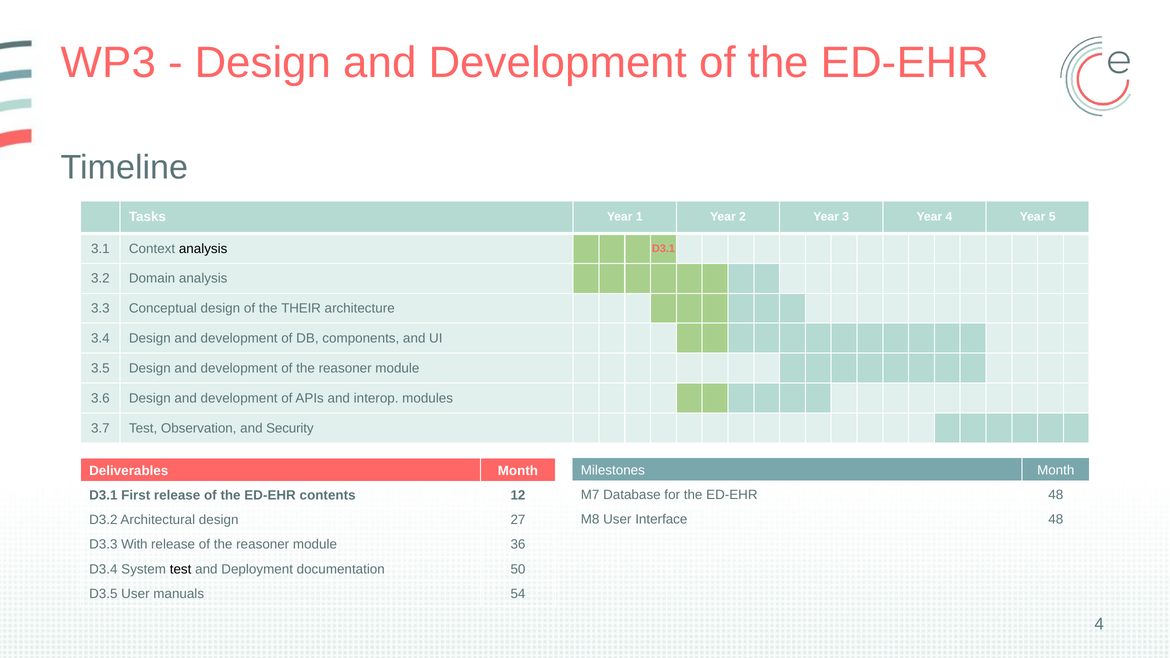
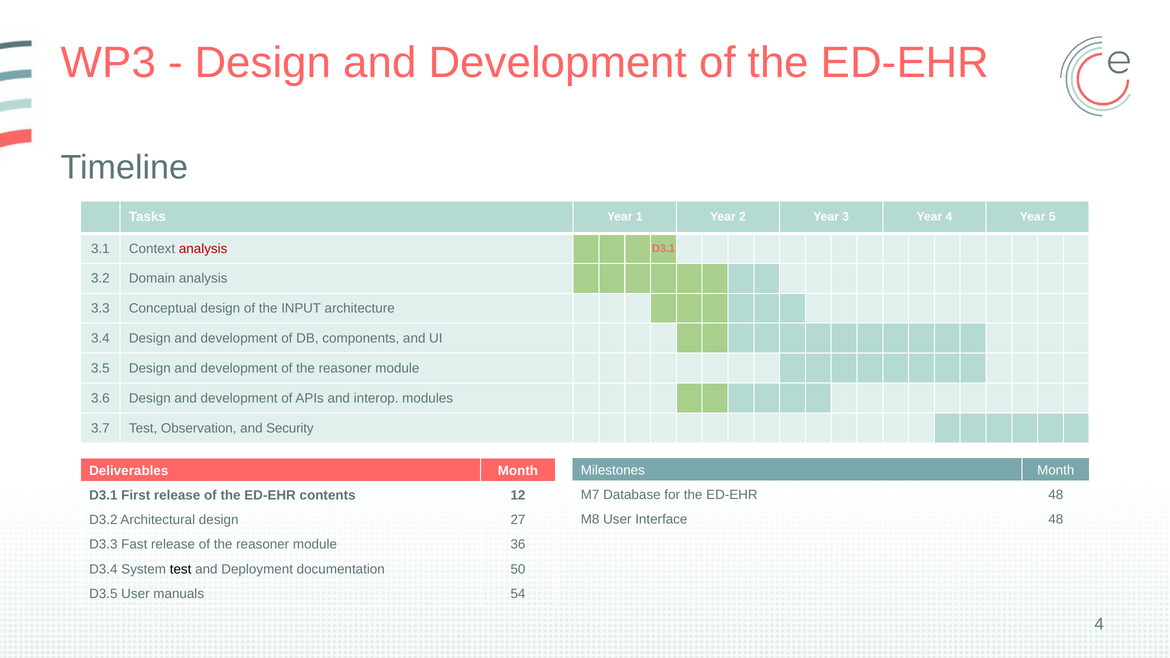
analysis at (203, 249) colour: black -> red
THEIR: THEIR -> INPUT
With: With -> Fast
